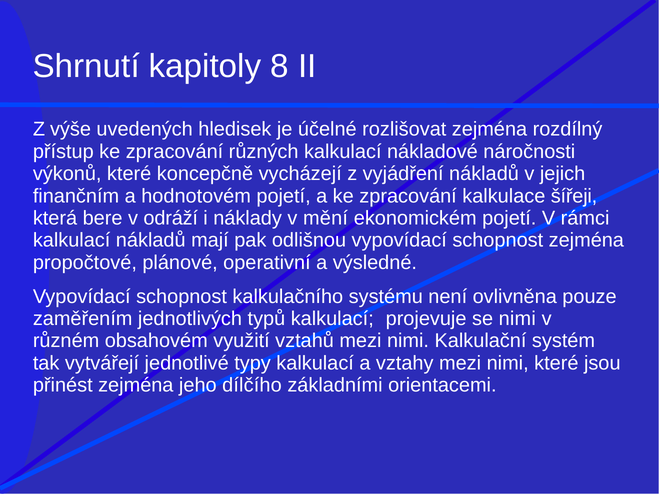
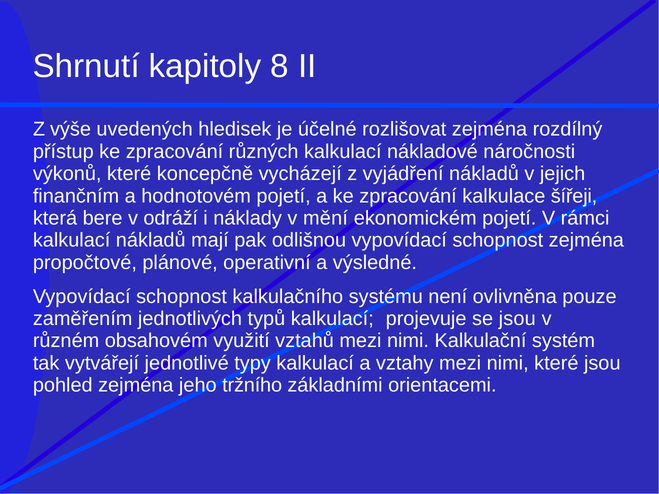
se nimi: nimi -> jsou
přinést: přinést -> pohled
dílčího: dílčího -> tržního
